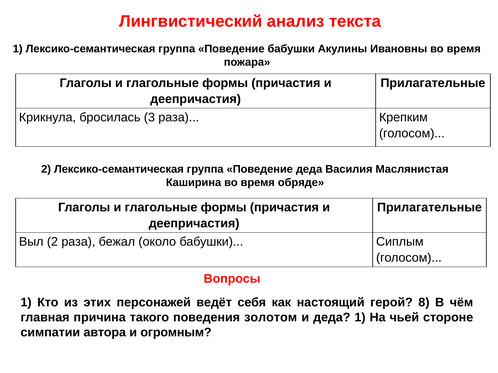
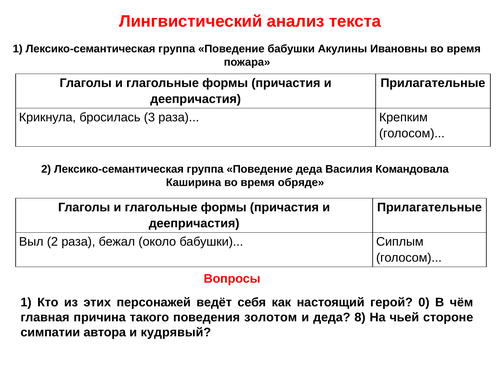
Маслянистая: Маслянистая -> Командовала
8: 8 -> 0
деда 1: 1 -> 8
огромным: огромным -> кудрявый
